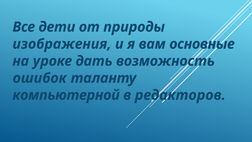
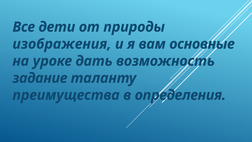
ошибок: ошибок -> задание
компьютерной: компьютерной -> преимущества
редакторов: редакторов -> определения
